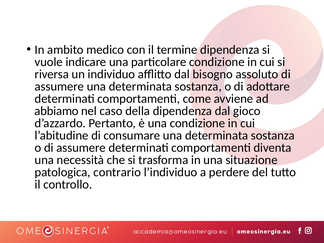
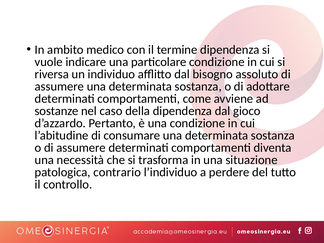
abbiamo: abbiamo -> sostanze
